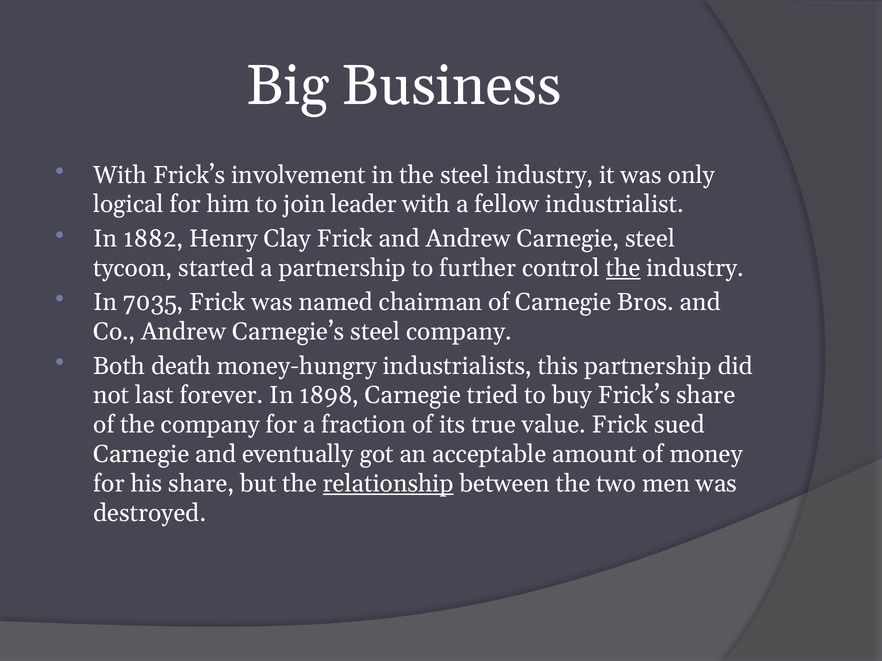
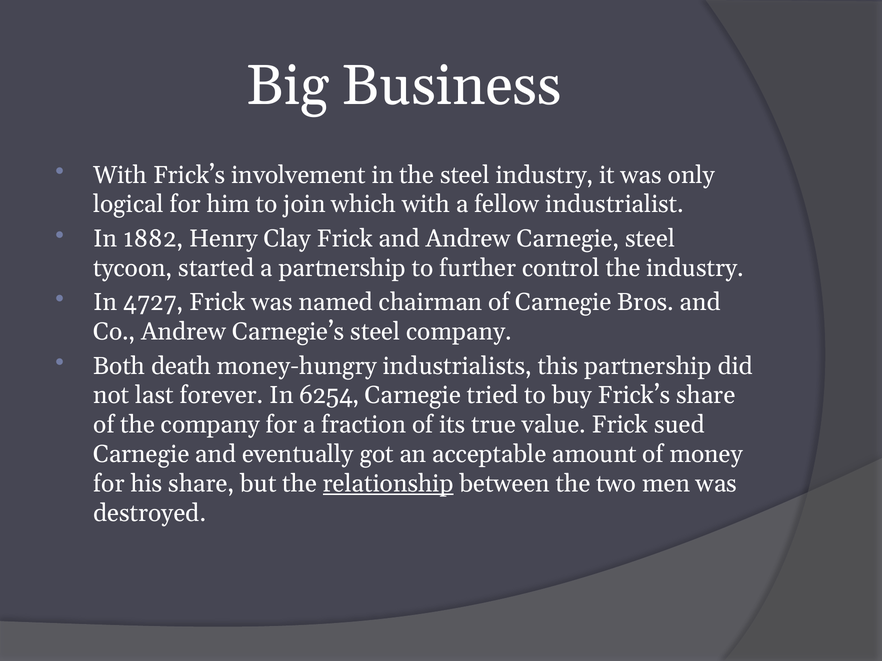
leader: leader -> which
the at (623, 268) underline: present -> none
7035: 7035 -> 4727
1898: 1898 -> 6254
